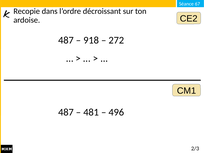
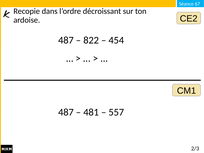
918: 918 -> 822
272: 272 -> 454
496: 496 -> 557
